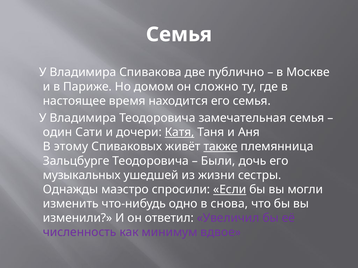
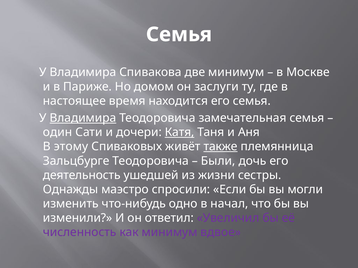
две публично: публично -> минимум
сложно: сложно -> заслуги
Владимира at (83, 118) underline: none -> present
музыкальных: музыкальных -> деятельность
Если underline: present -> none
снова: снова -> начал
